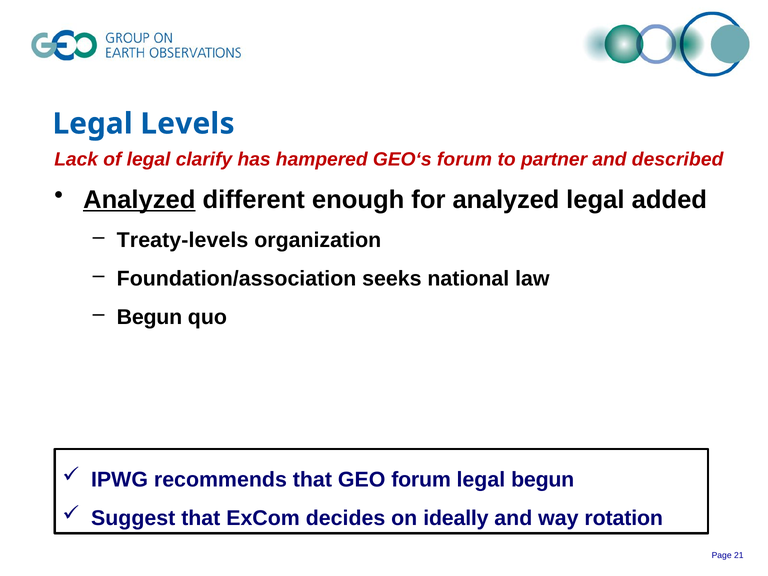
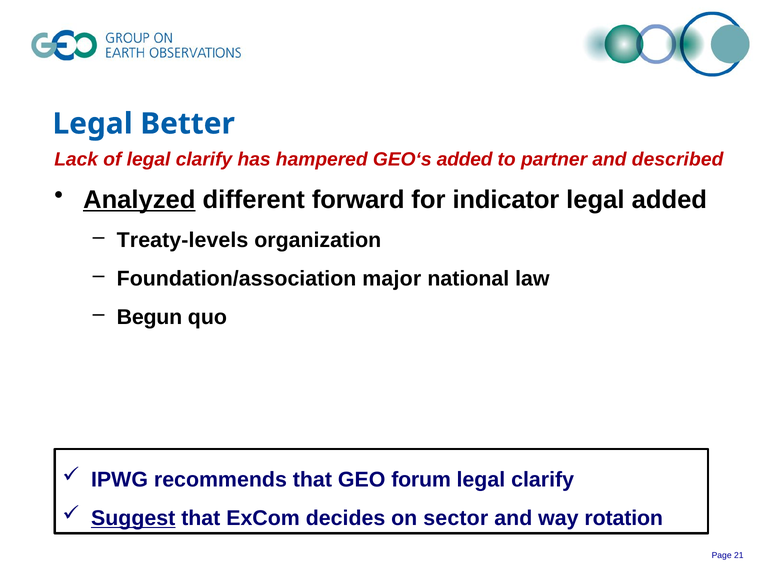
Levels: Levels -> Better
GEO‘s forum: forum -> added
enough: enough -> forward
for analyzed: analyzed -> indicator
seeks: seeks -> major
begun at (543, 480): begun -> clarify
Suggest underline: none -> present
ideally: ideally -> sector
